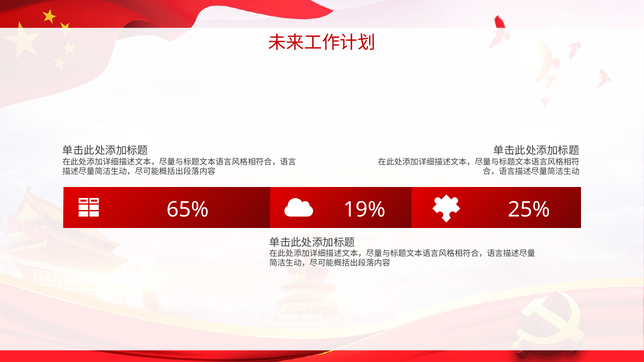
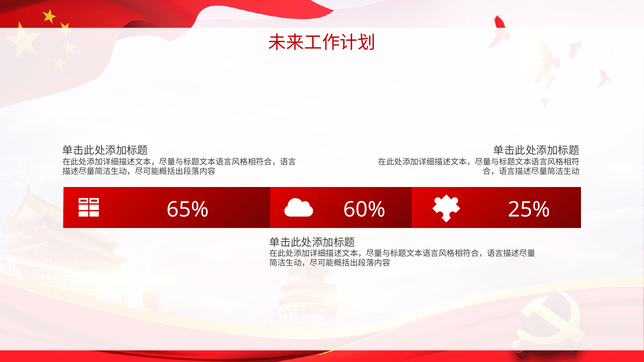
19%: 19% -> 60%
